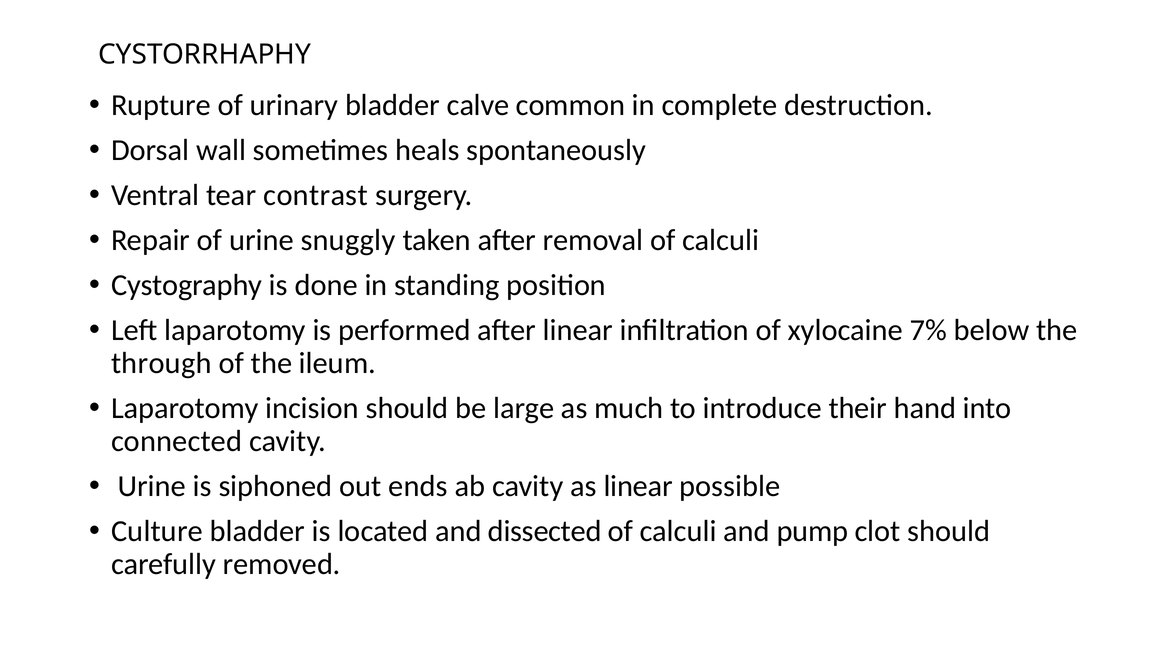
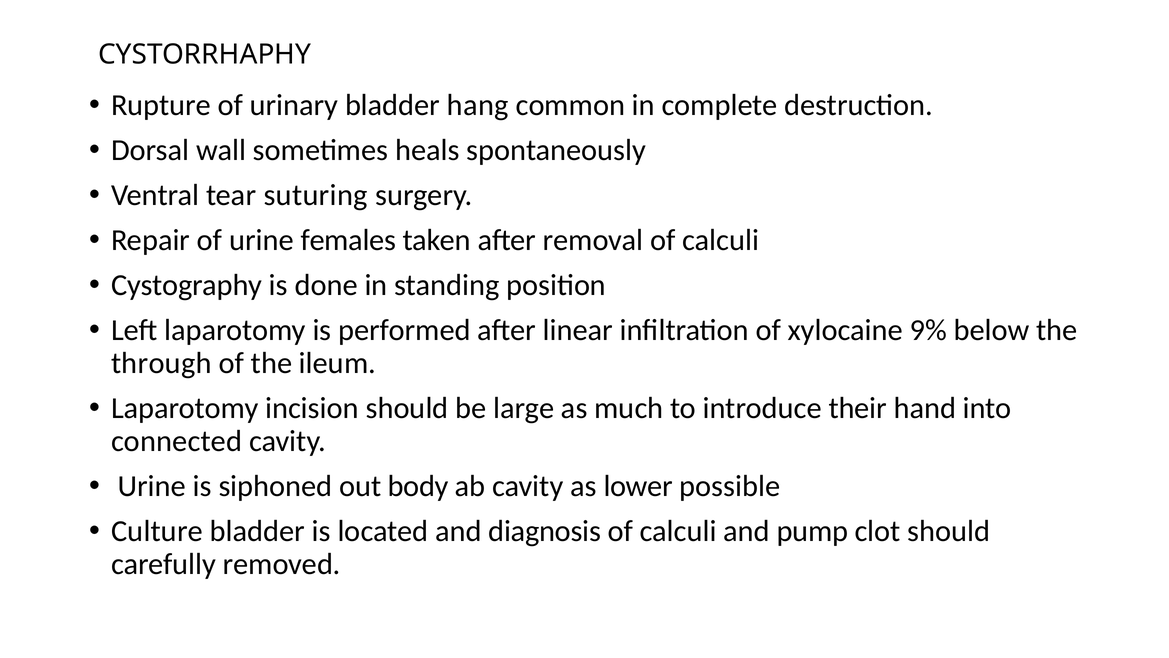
calve: calve -> hang
contrast: contrast -> suturing
snuggly: snuggly -> females
7%: 7% -> 9%
ends: ends -> body
as linear: linear -> lower
dissected: dissected -> diagnosis
